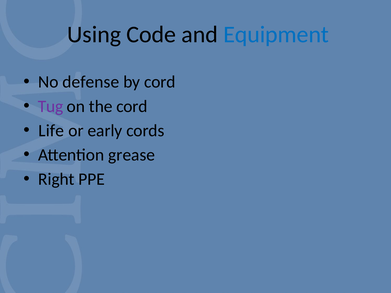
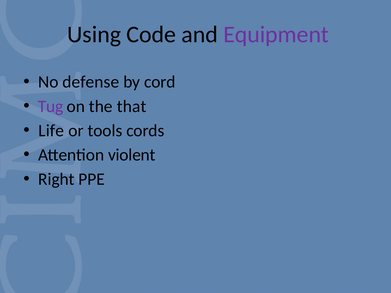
Equipment colour: blue -> purple
the cord: cord -> that
early: early -> tools
grease: grease -> violent
